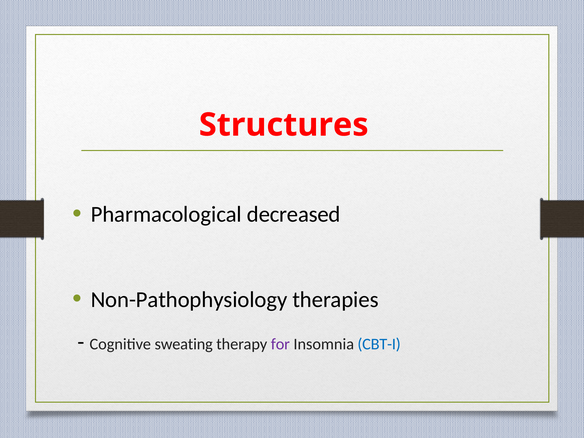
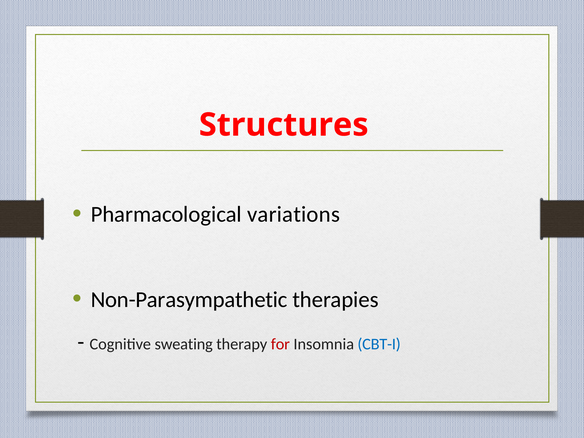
decreased: decreased -> variations
Non-Pathophysiology: Non-Pathophysiology -> Non-Parasympathetic
for colour: purple -> red
